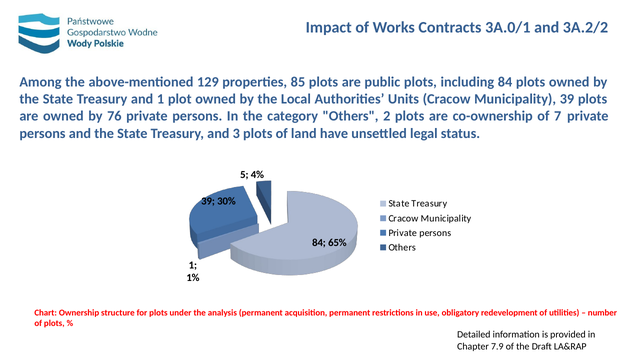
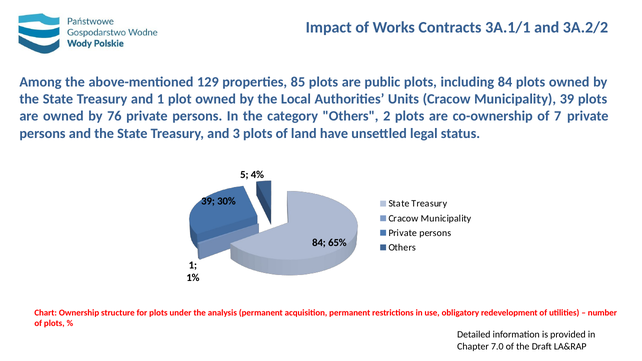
3A.0/1: 3A.0/1 -> 3A.1/1
7.9: 7.9 -> 7.0
